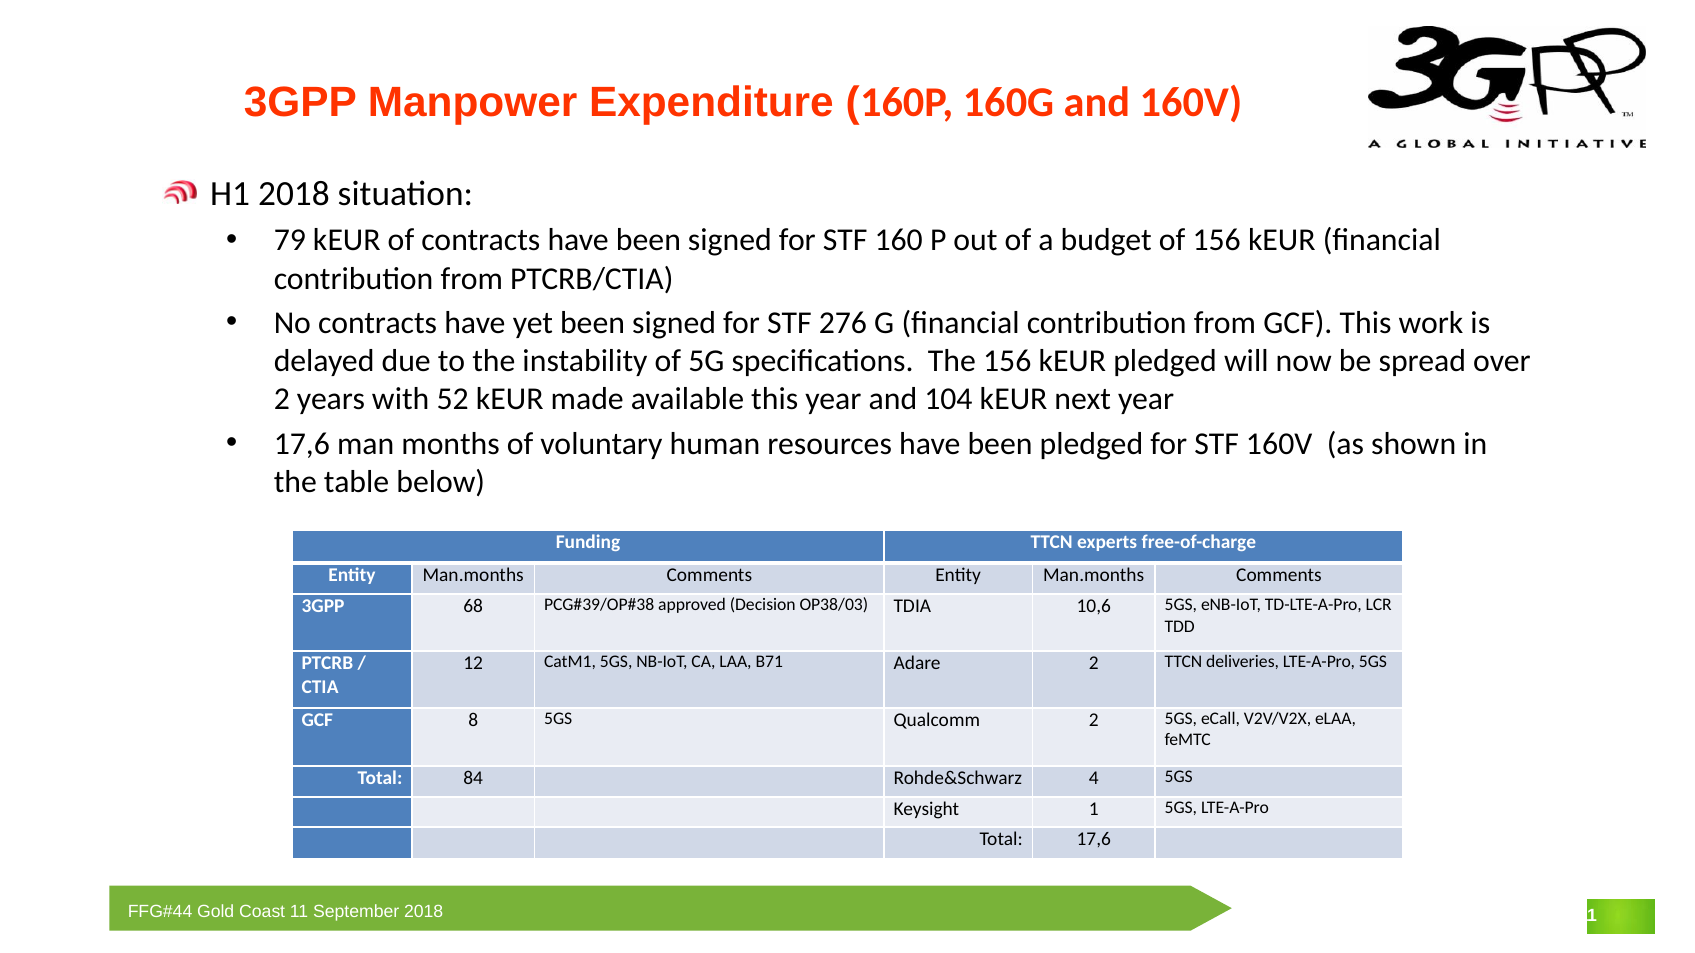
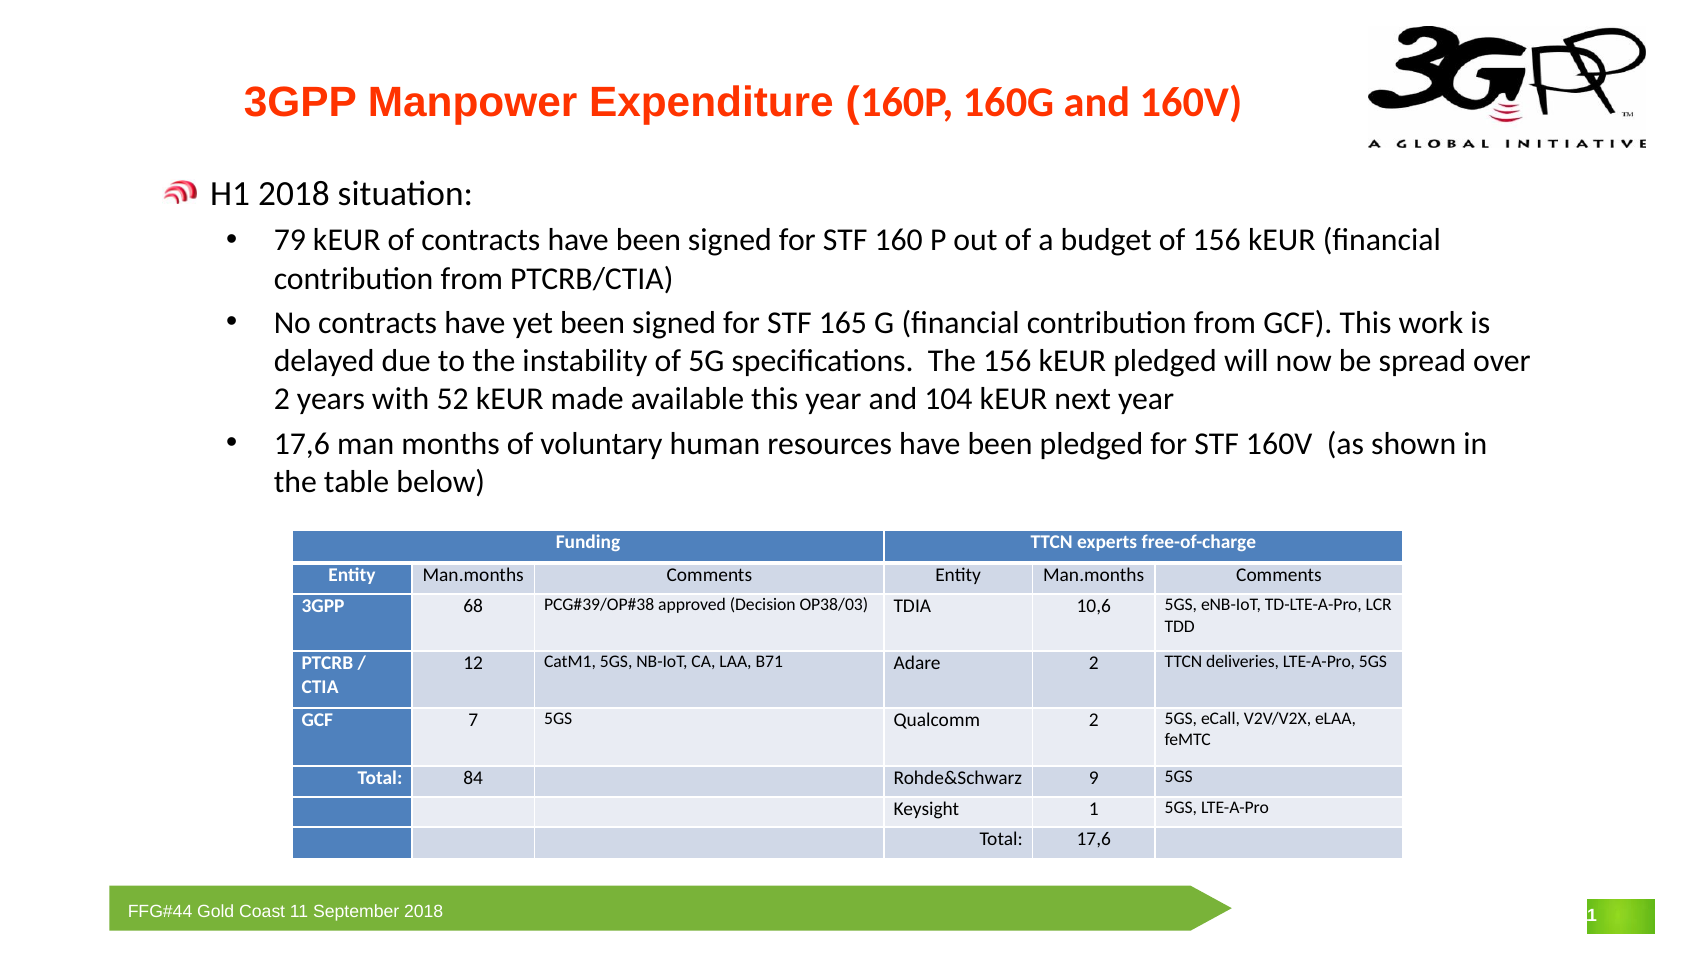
276: 276 -> 165
8: 8 -> 7
4: 4 -> 9
